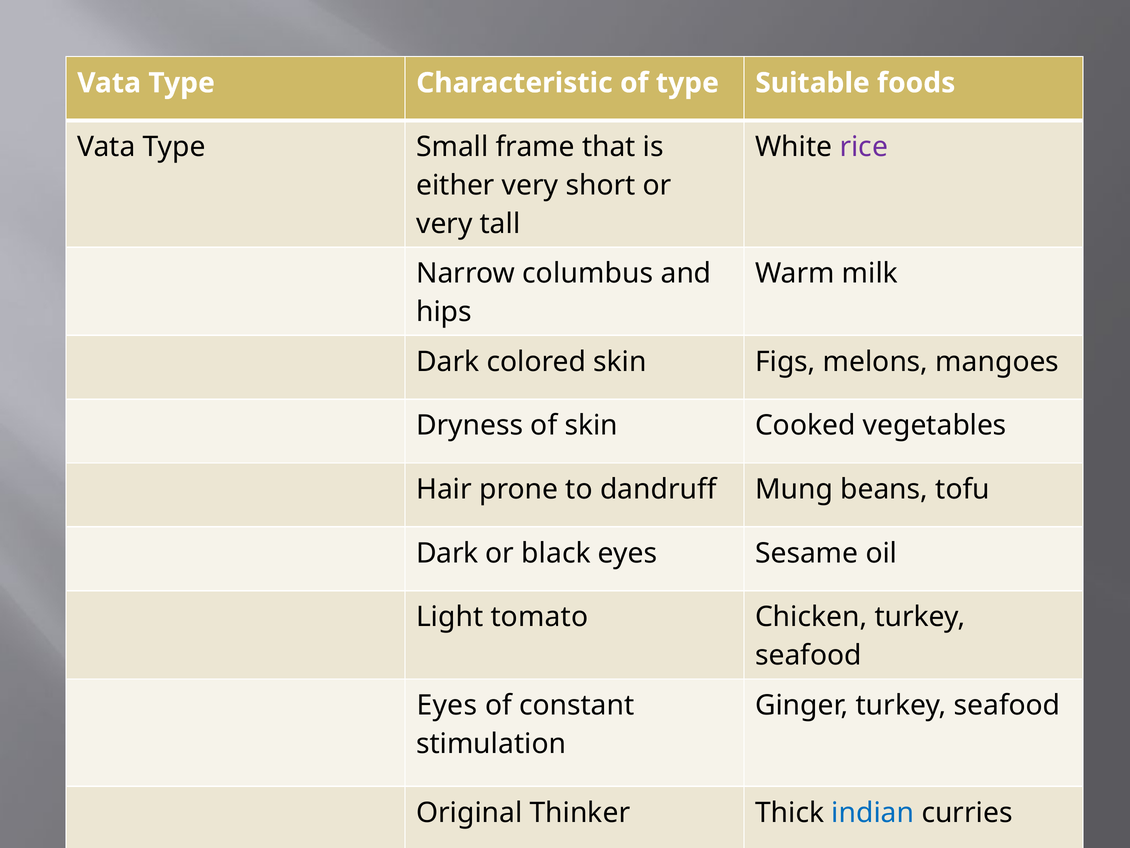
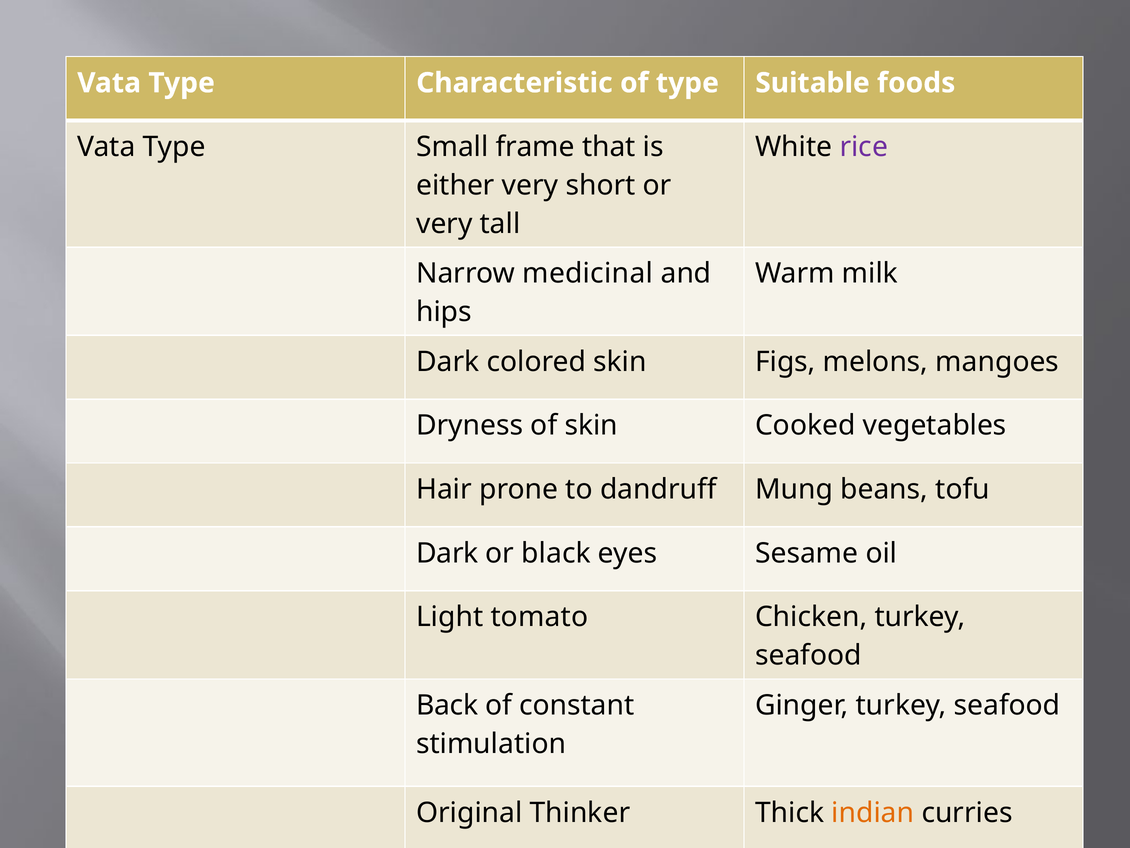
columbus: columbus -> medicinal
Eyes at (447, 705): Eyes -> Back
indian colour: blue -> orange
